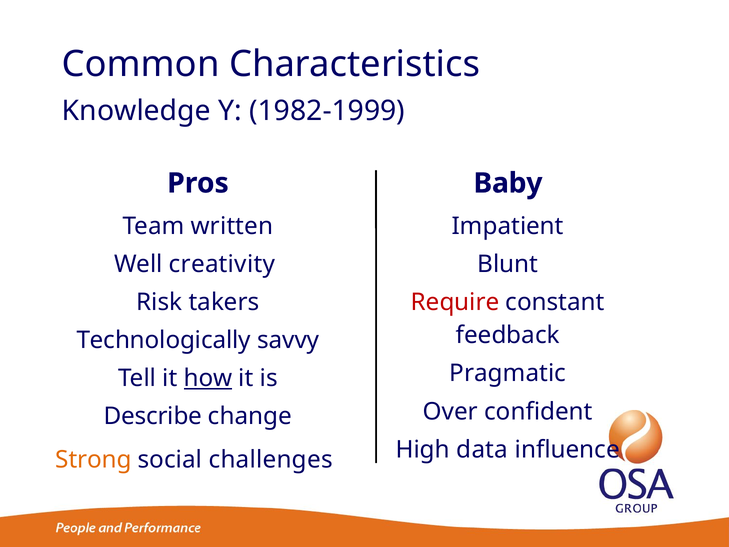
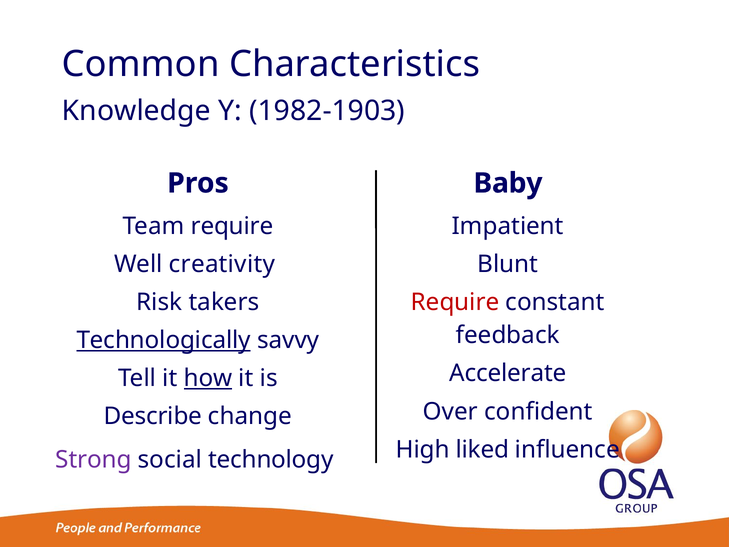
1982-1999: 1982-1999 -> 1982-1903
Team written: written -> require
Technologically underline: none -> present
Pragmatic: Pragmatic -> Accelerate
data: data -> liked
Strong colour: orange -> purple
challenges: challenges -> technology
